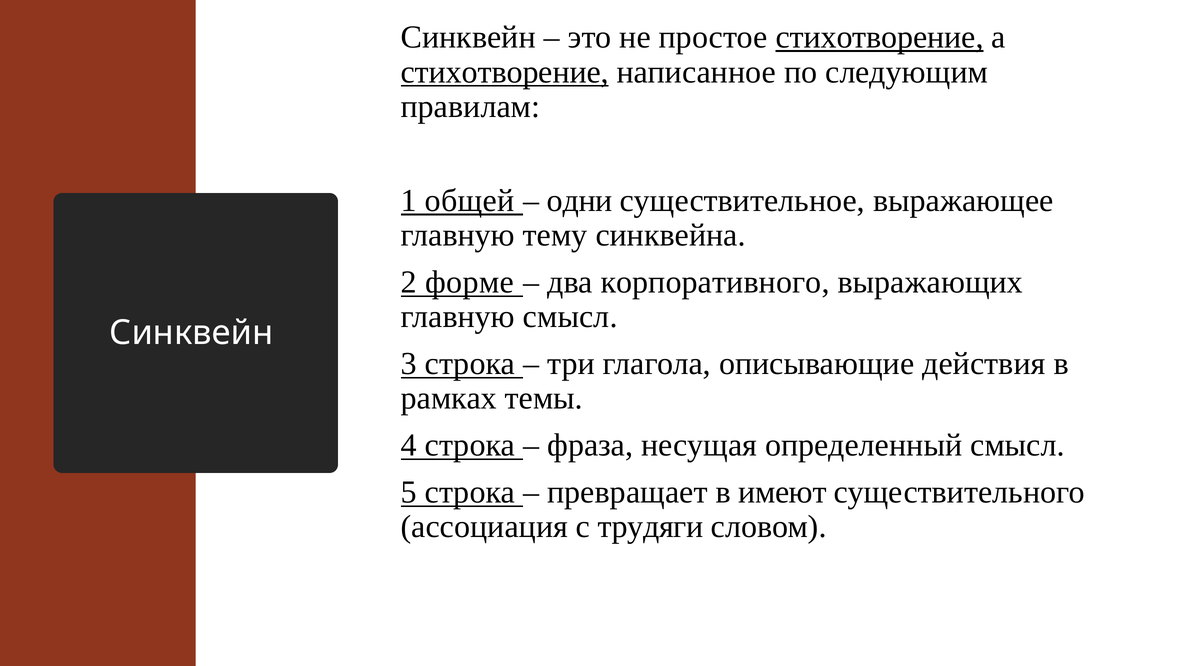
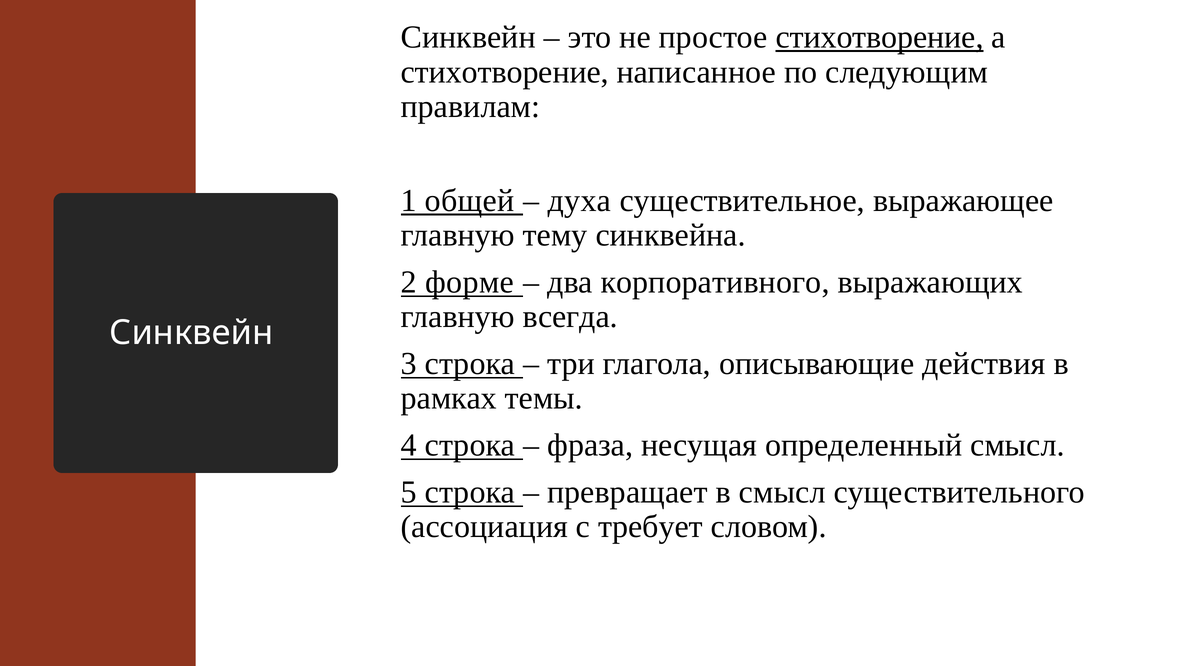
стихотворение at (505, 72) underline: present -> none
одни: одни -> духа
главную смысл: смысл -> всегда
в имеют: имеют -> смысл
трудяги: трудяги -> требует
